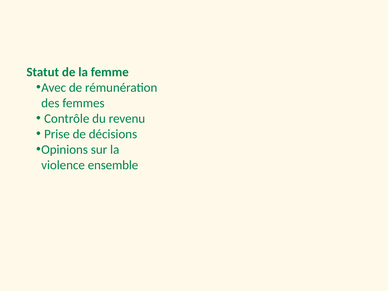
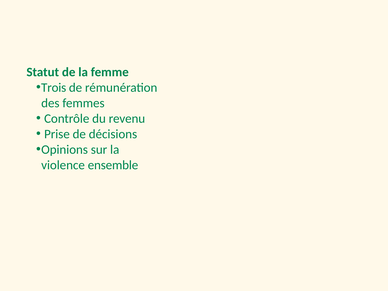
Avec: Avec -> Trois
